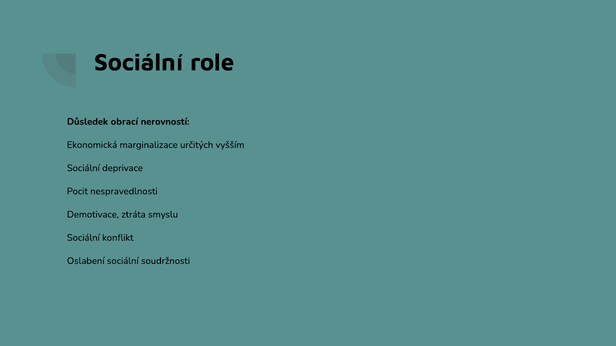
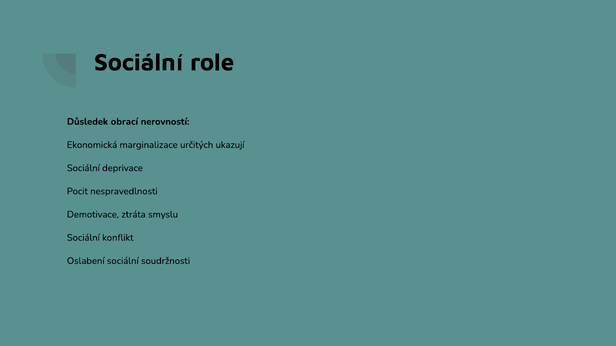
vyšším: vyšším -> ukazují
